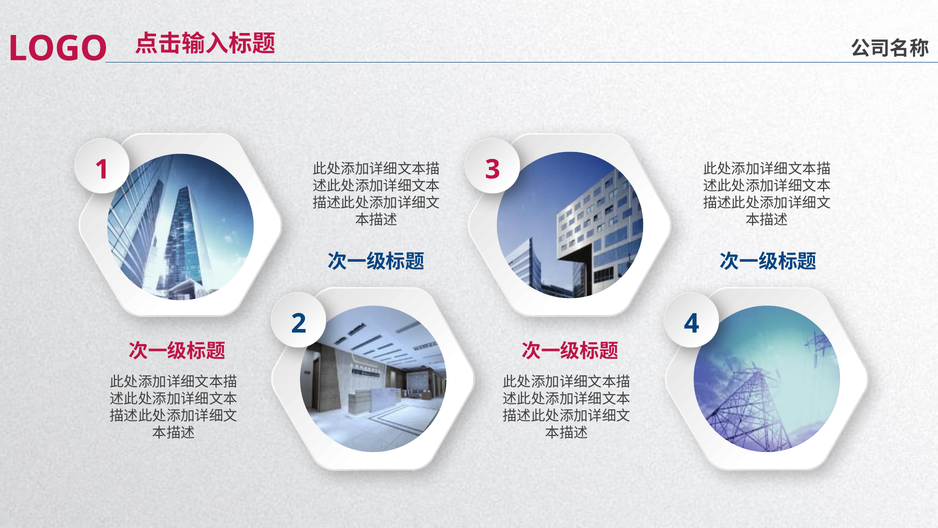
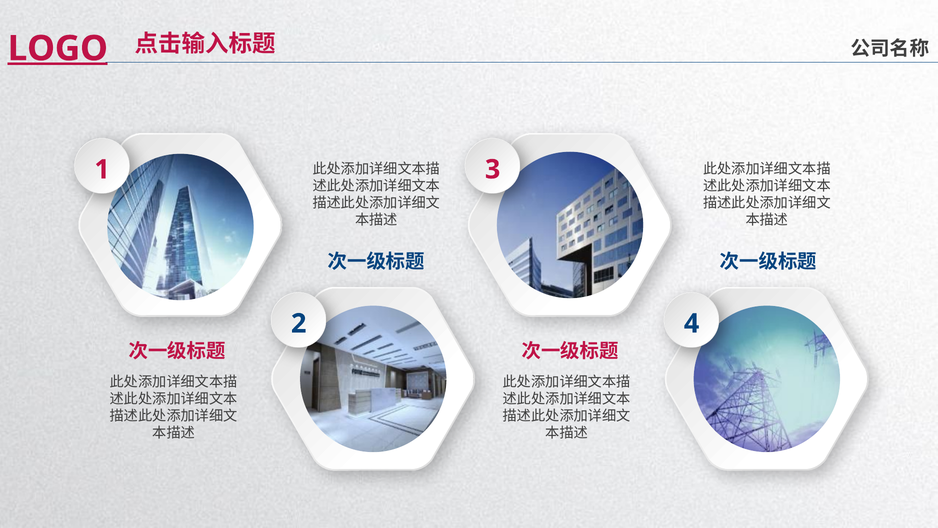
LOGO underline: none -> present
